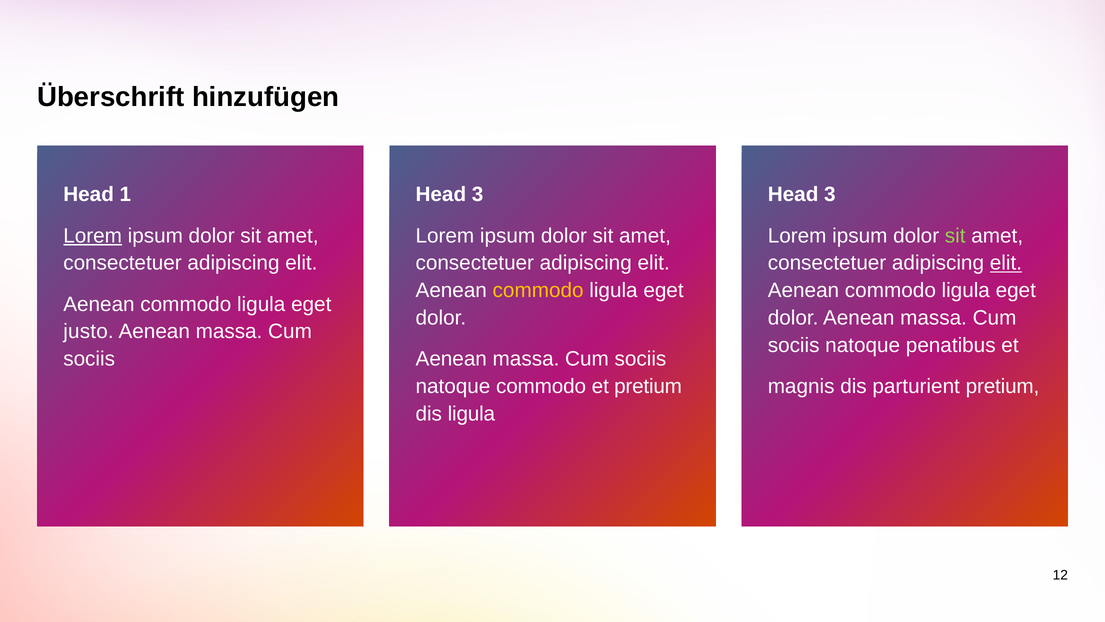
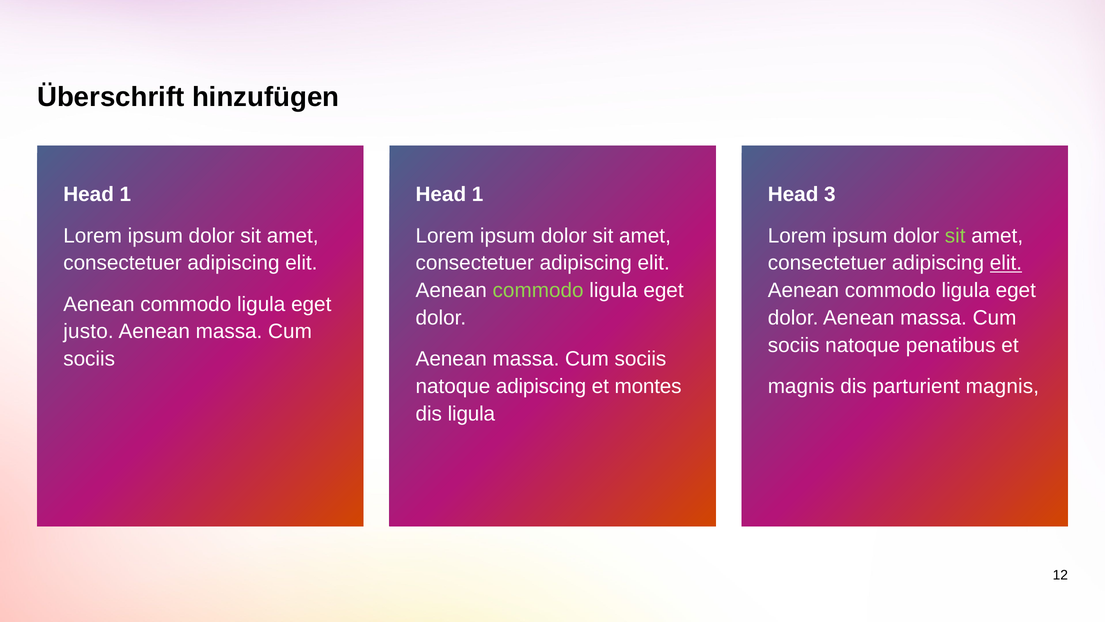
3 at (478, 194): 3 -> 1
Lorem at (93, 236) underline: present -> none
commodo at (538, 290) colour: yellow -> light green
natoque commodo: commodo -> adipiscing
et pretium: pretium -> montes
pretium at (1002, 386): pretium -> magnis
